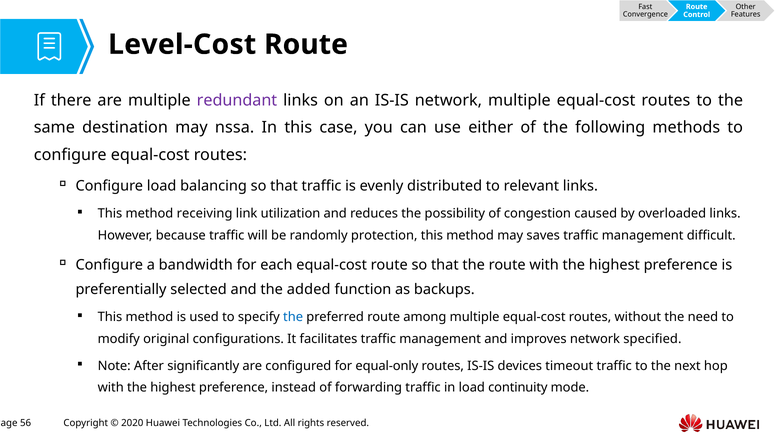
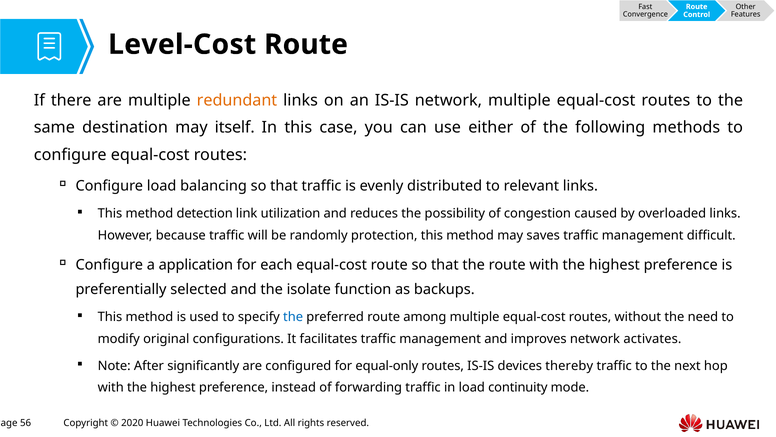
redundant colour: purple -> orange
nssa: nssa -> itself
receiving: receiving -> detection
bandwidth: bandwidth -> application
added: added -> isolate
specified: specified -> activates
timeout: timeout -> thereby
